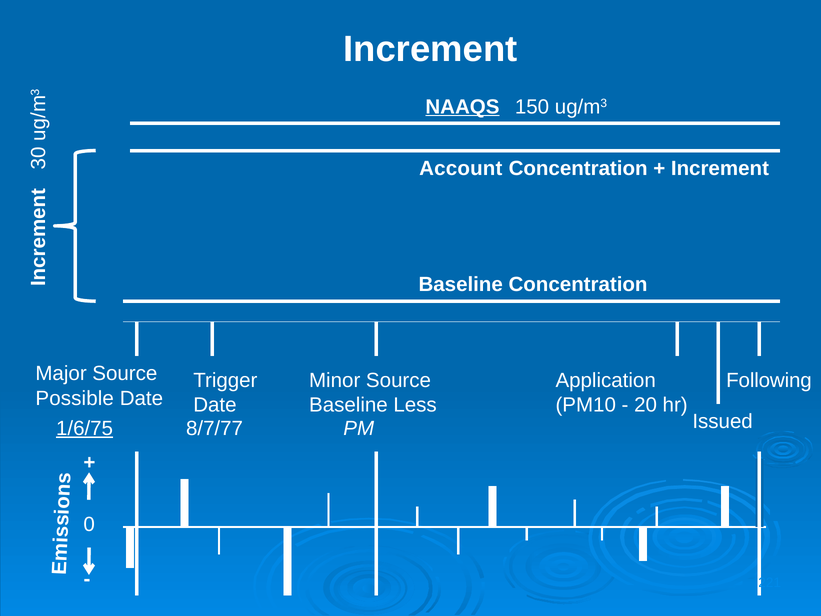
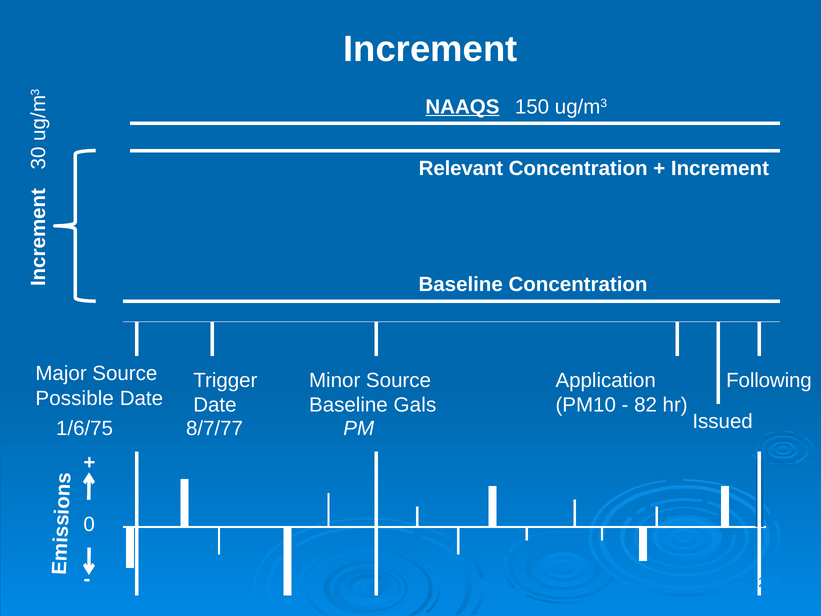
Account: Account -> Relevant
Less: Less -> Gals
20: 20 -> 82
1/6/75 underline: present -> none
